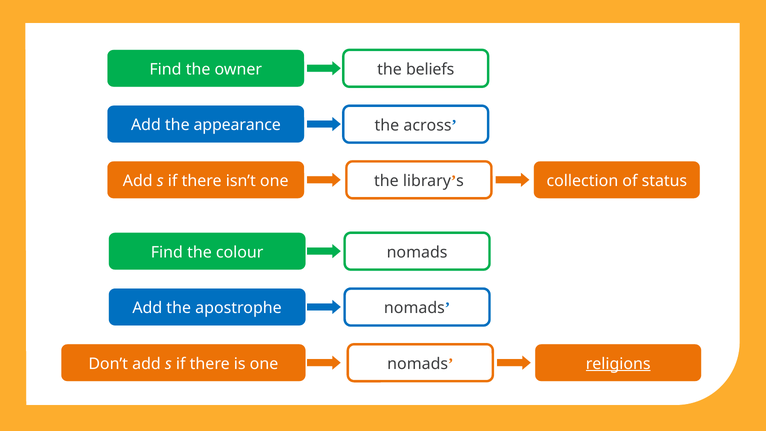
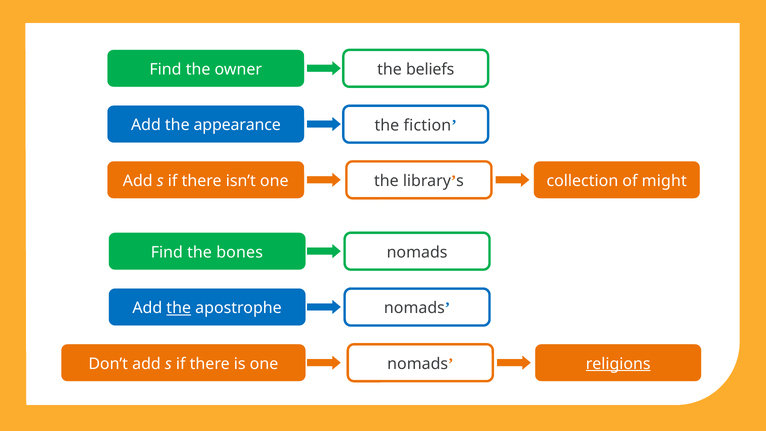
across: across -> fiction
status: status -> might
colour: colour -> bones
the at (179, 308) underline: none -> present
